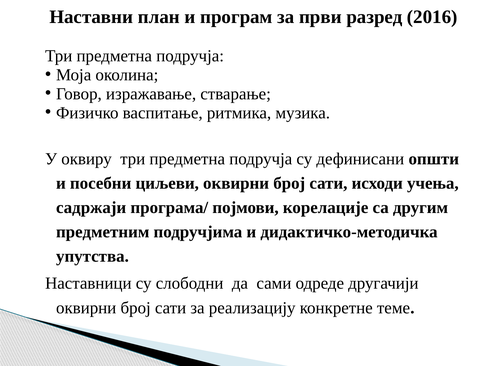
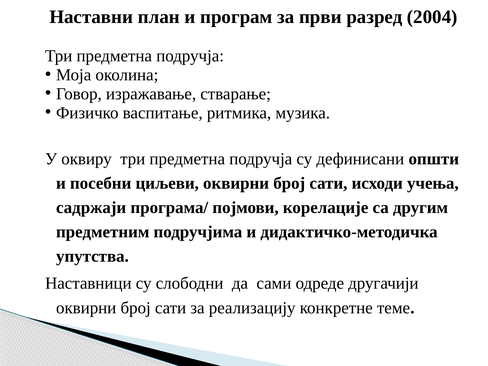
2016: 2016 -> 2004
